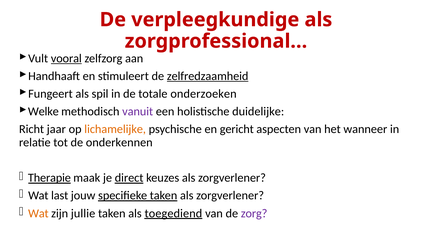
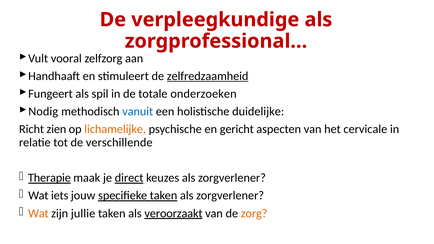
vooral underline: present -> none
Welke: Welke -> Nodig
vanuit colour: purple -> blue
jaar: jaar -> zien
wanneer: wanneer -> cervicale
onderkennen: onderkennen -> verschillende
last: last -> iets
toegediend: toegediend -> veroorzaakt
zorg colour: purple -> orange
